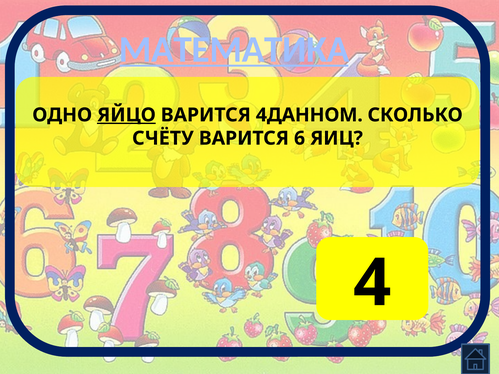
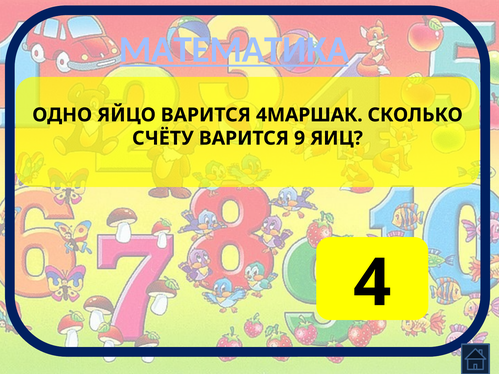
ЯЙЦО underline: present -> none
4ДАННОМ: 4ДАННОМ -> 4МАРШАК
6: 6 -> 9
